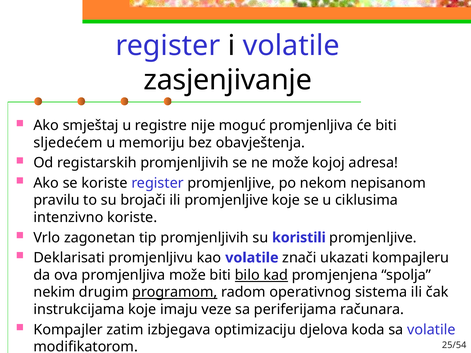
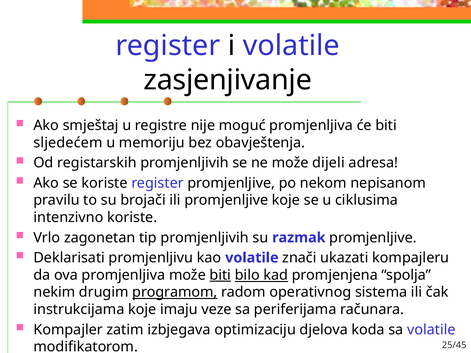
kojoj: kojoj -> dijeli
koristili: koristili -> razmak
biti at (220, 275) underline: none -> present
25/54: 25/54 -> 25/45
